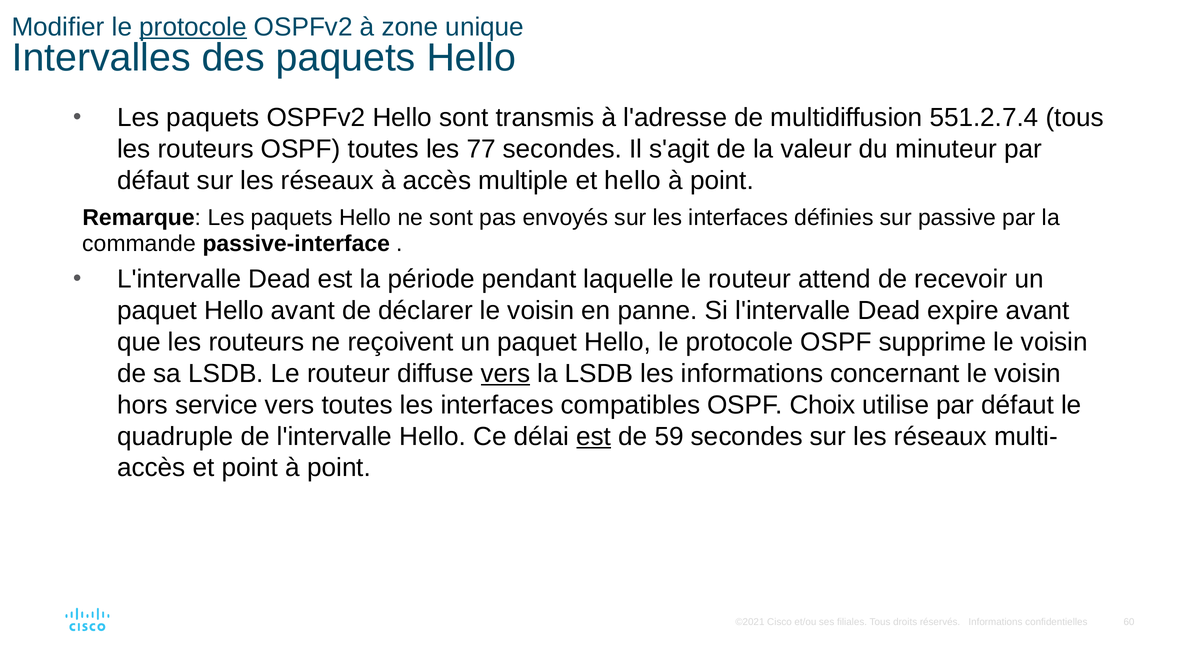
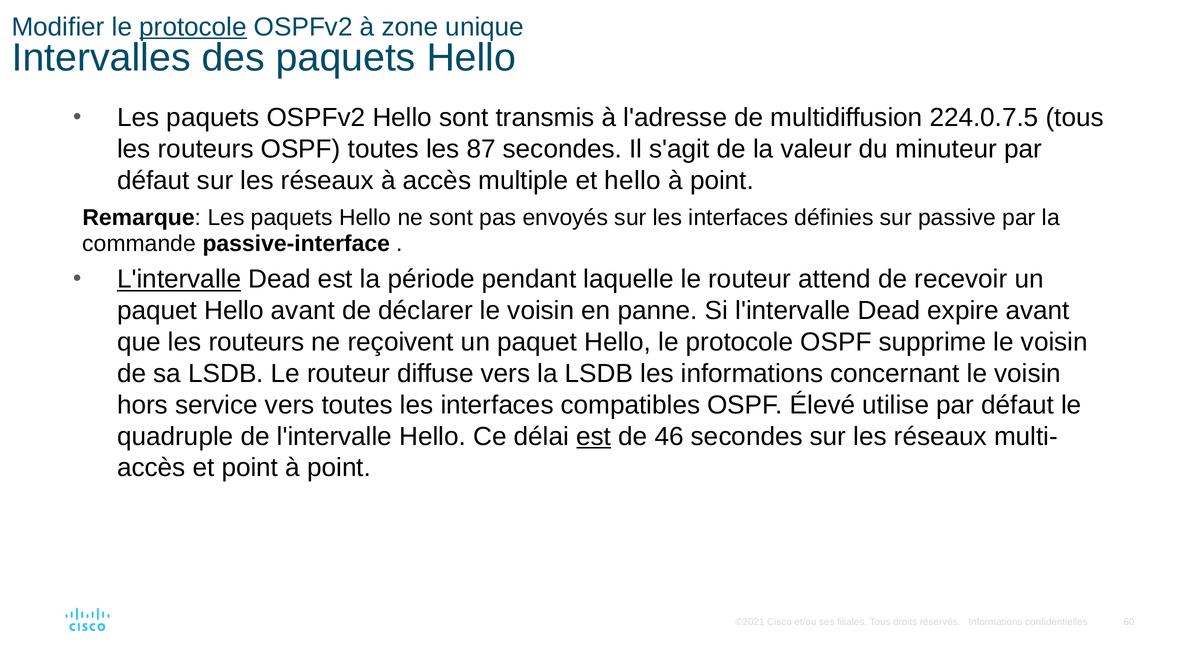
551.2.7.4: 551.2.7.4 -> 224.0.7.5
77: 77 -> 87
L'intervalle at (179, 279) underline: none -> present
vers at (506, 374) underline: present -> none
Choix: Choix -> Élevé
59: 59 -> 46
